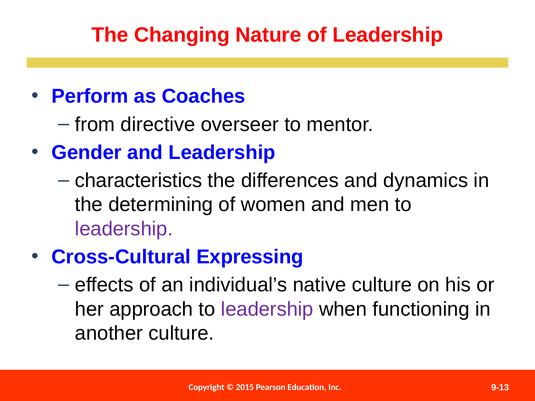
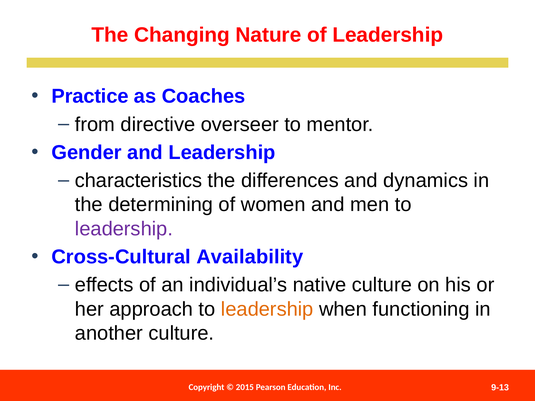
Perform: Perform -> Practice
Expressing: Expressing -> Availability
leadership at (267, 309) colour: purple -> orange
